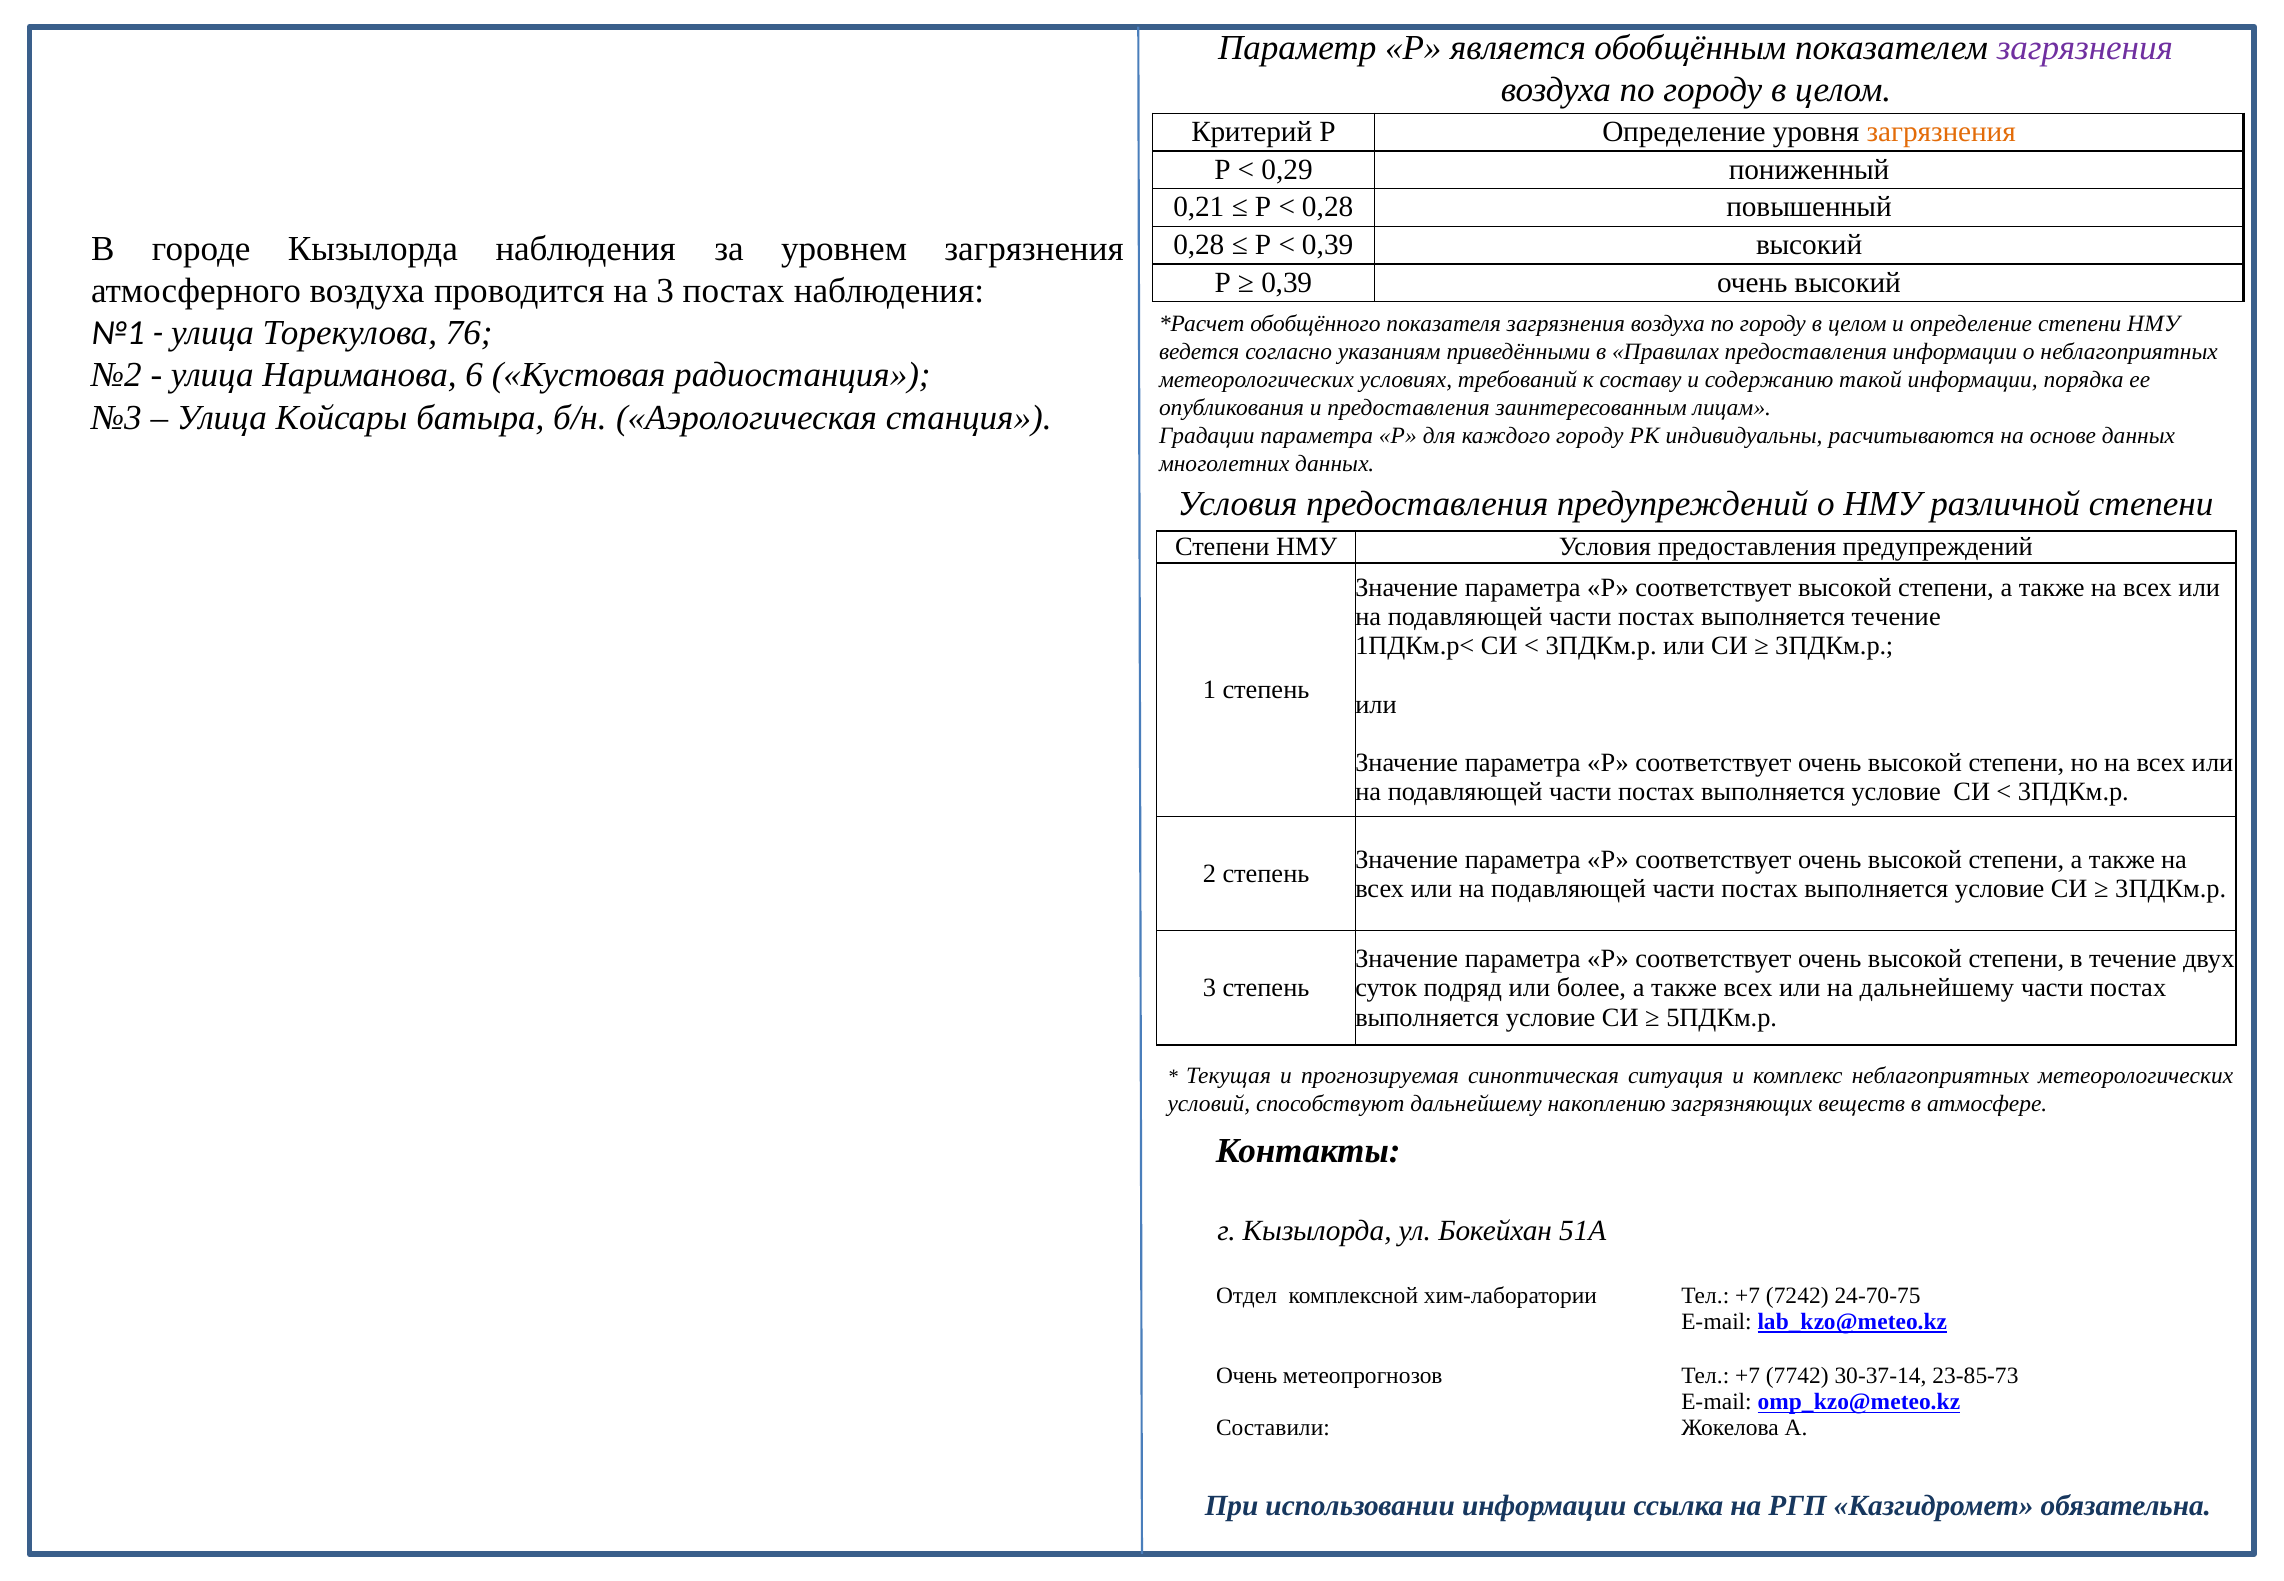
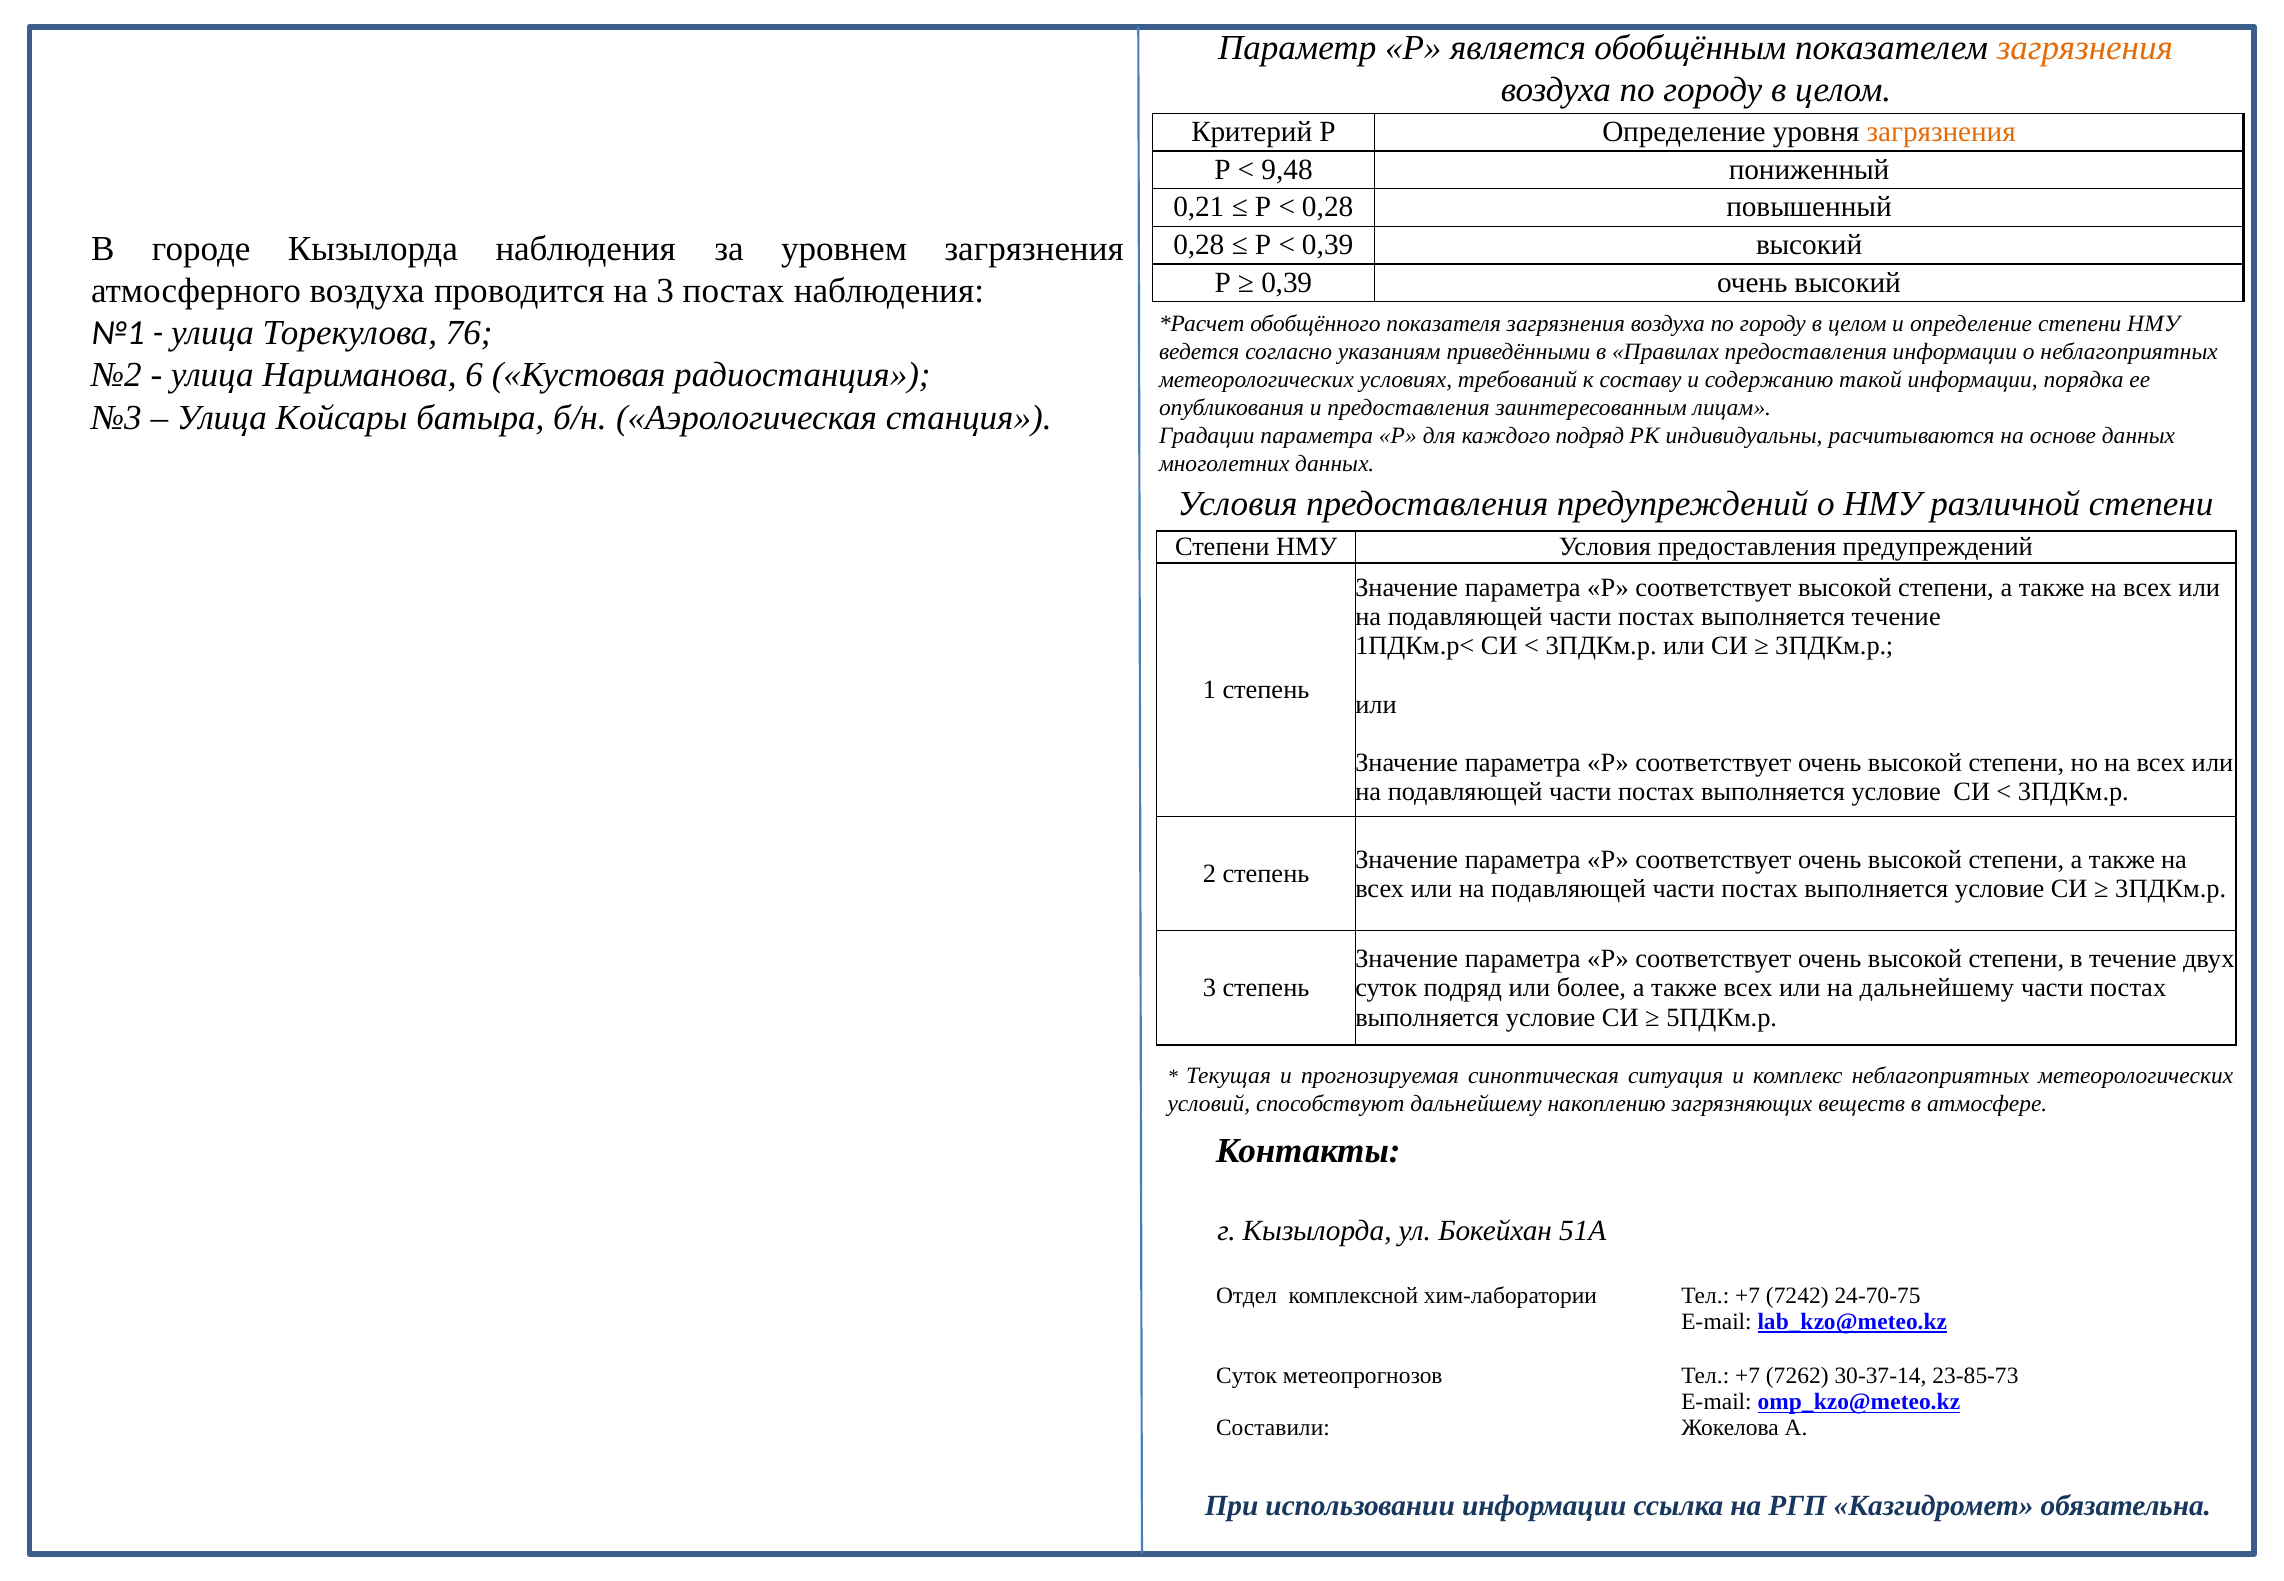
загрязнения at (2085, 48) colour: purple -> orange
0,29: 0,29 -> 9,48
каждого городу: городу -> подряд
Очень at (1247, 1376): Очень -> Суток
7742: 7742 -> 7262
